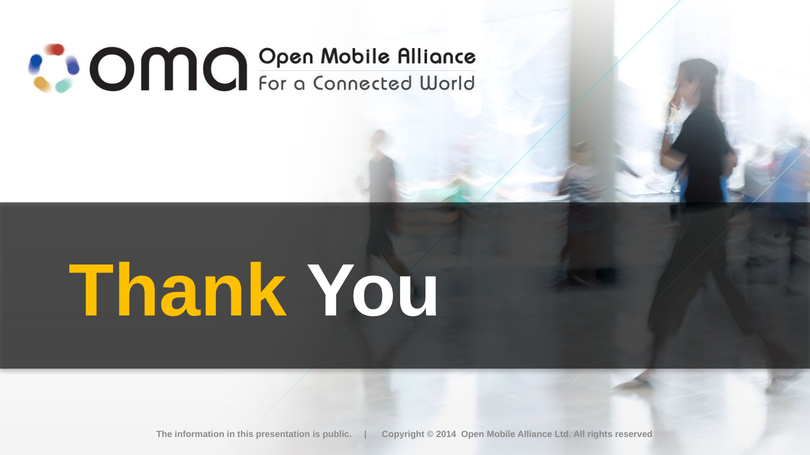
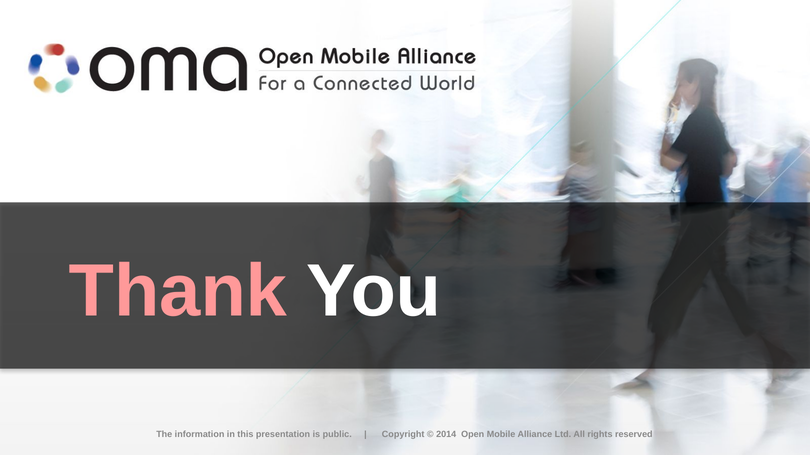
Thank colour: yellow -> pink
